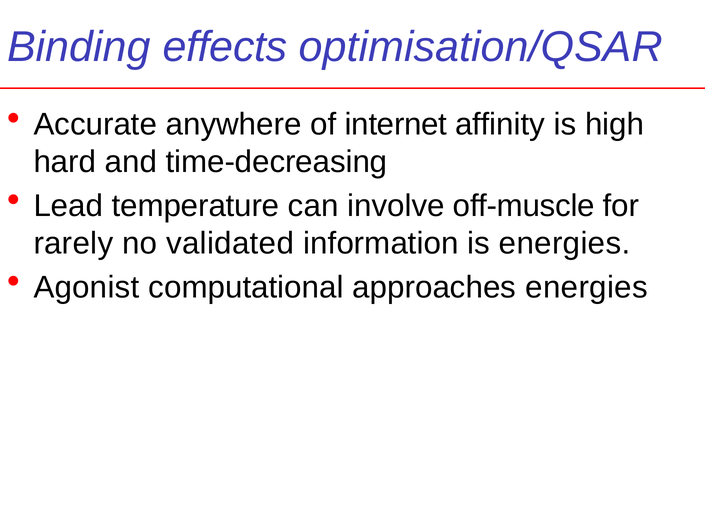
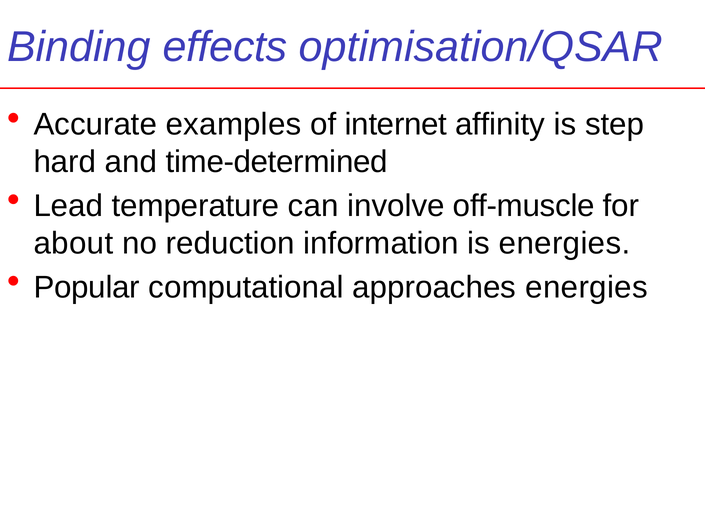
anywhere: anywhere -> examples
high: high -> step
time-decreasing: time-decreasing -> time-determined
rarely: rarely -> about
validated: validated -> reduction
Agonist: Agonist -> Popular
